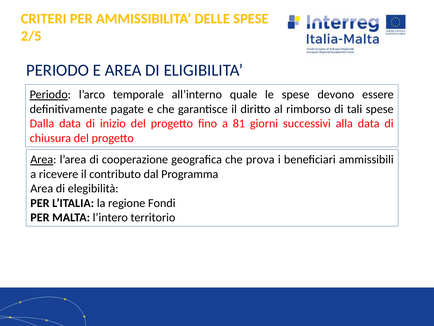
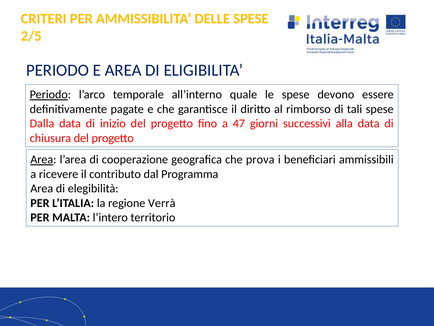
81: 81 -> 47
Fondi: Fondi -> Verrà
